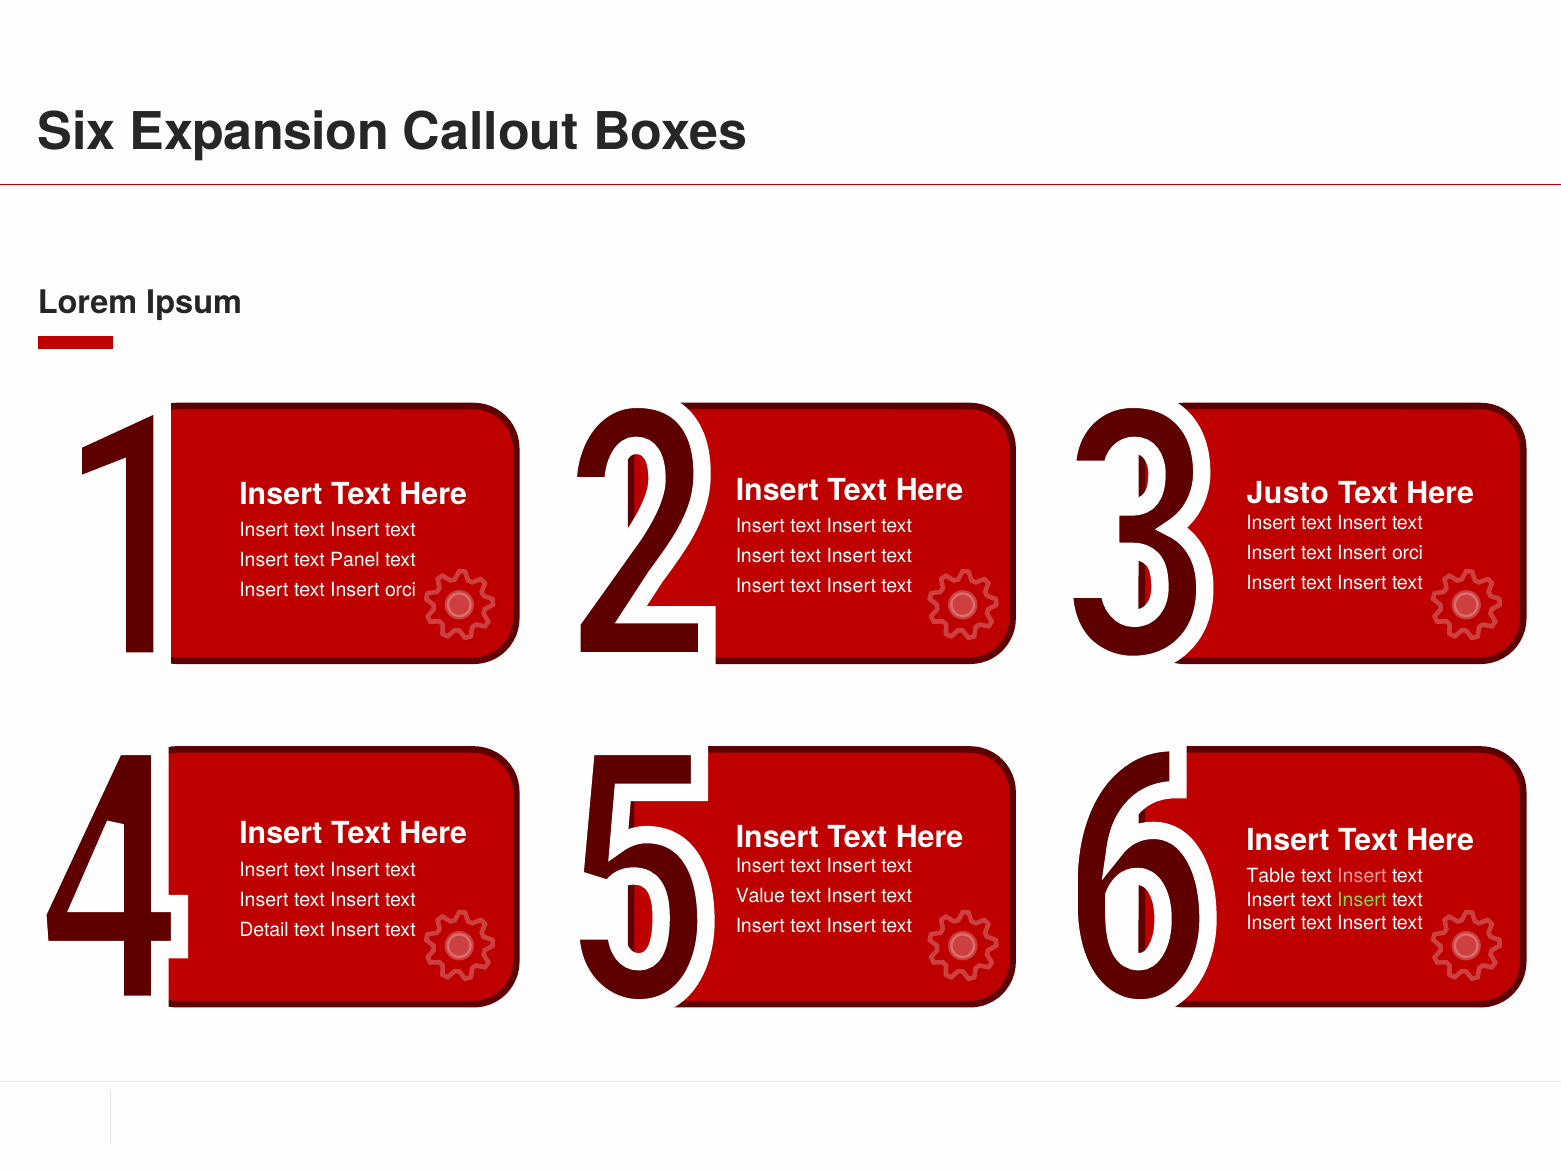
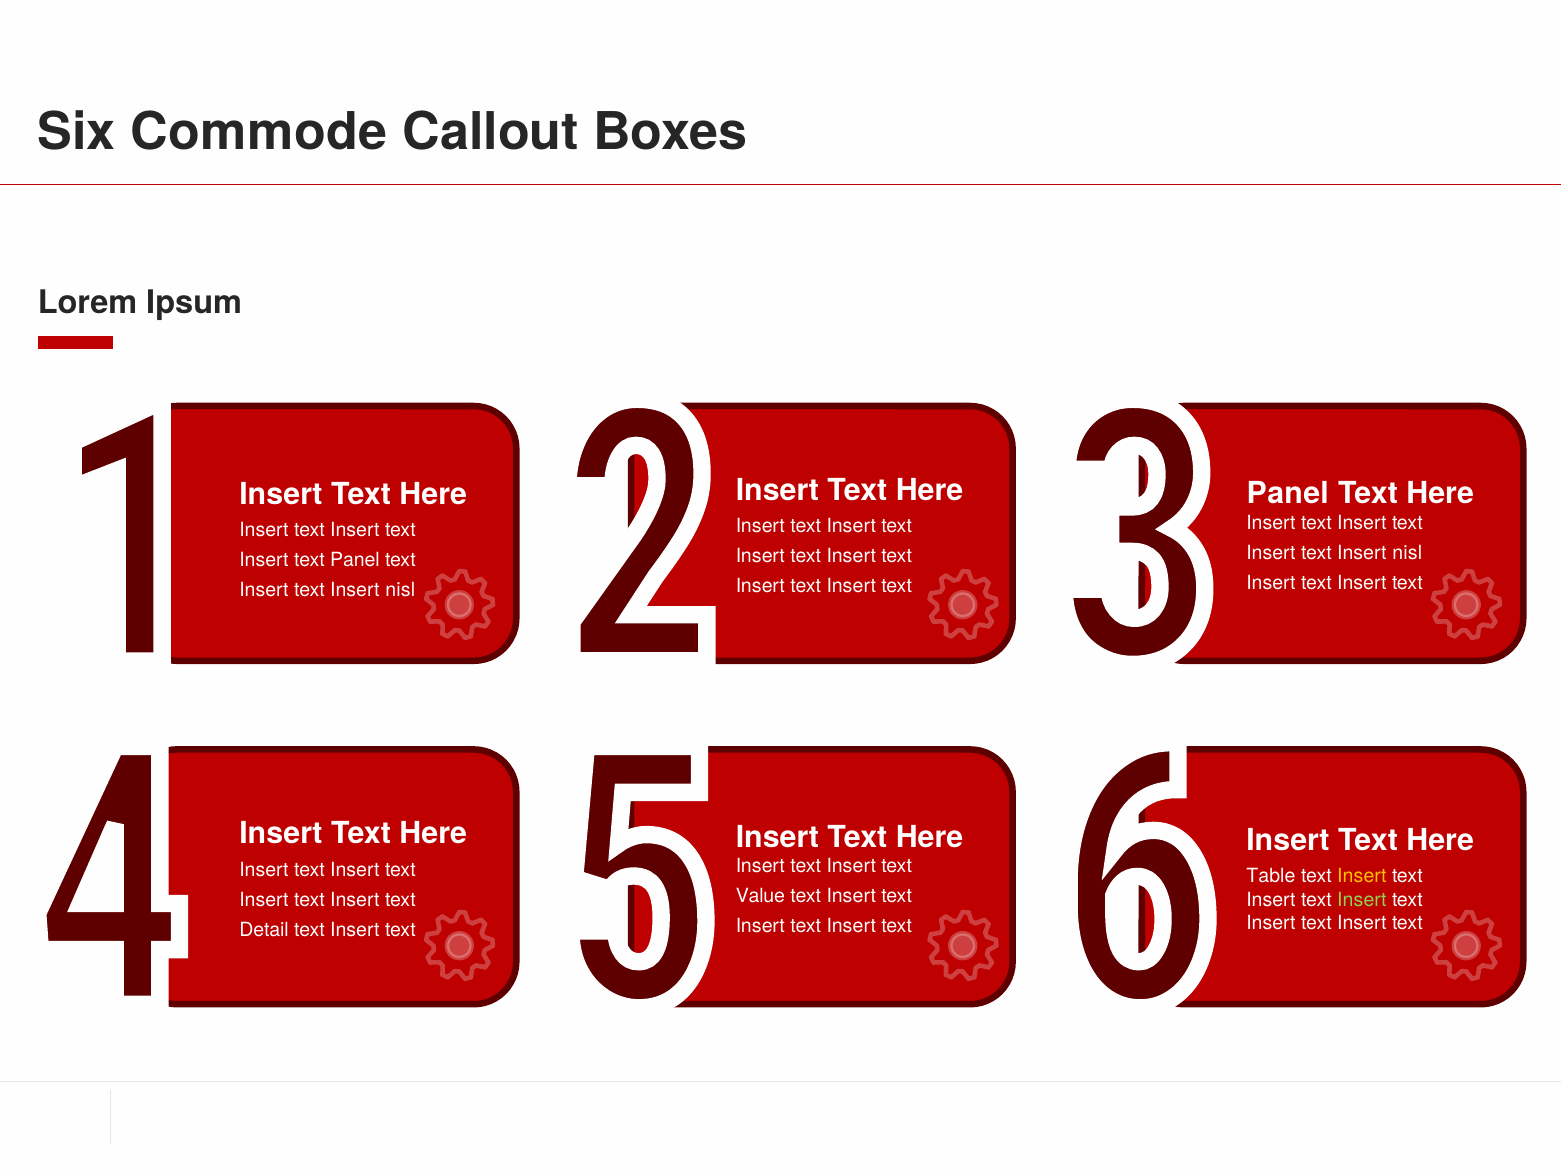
Expansion: Expansion -> Commode
Justo at (1288, 494): Justo -> Panel
orci at (1407, 553): orci -> nisl
orci at (401, 590): orci -> nisl
Insert at (1362, 876) colour: pink -> yellow
